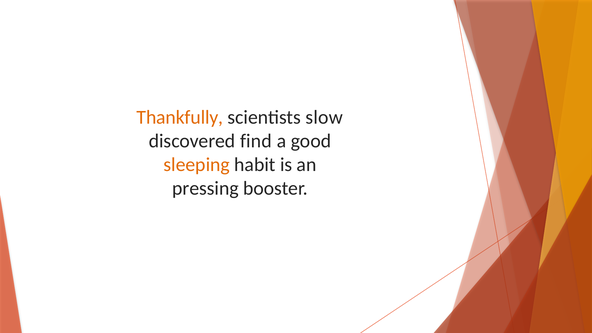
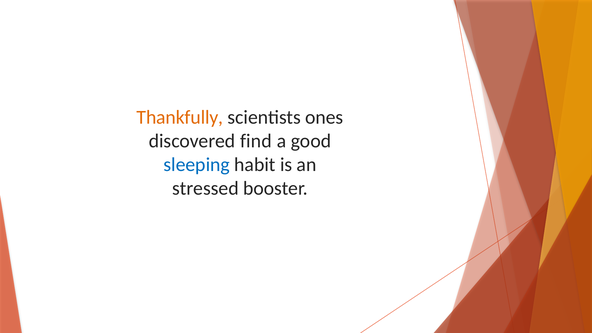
slow: slow -> ones
sleeping colour: orange -> blue
pressing: pressing -> stressed
